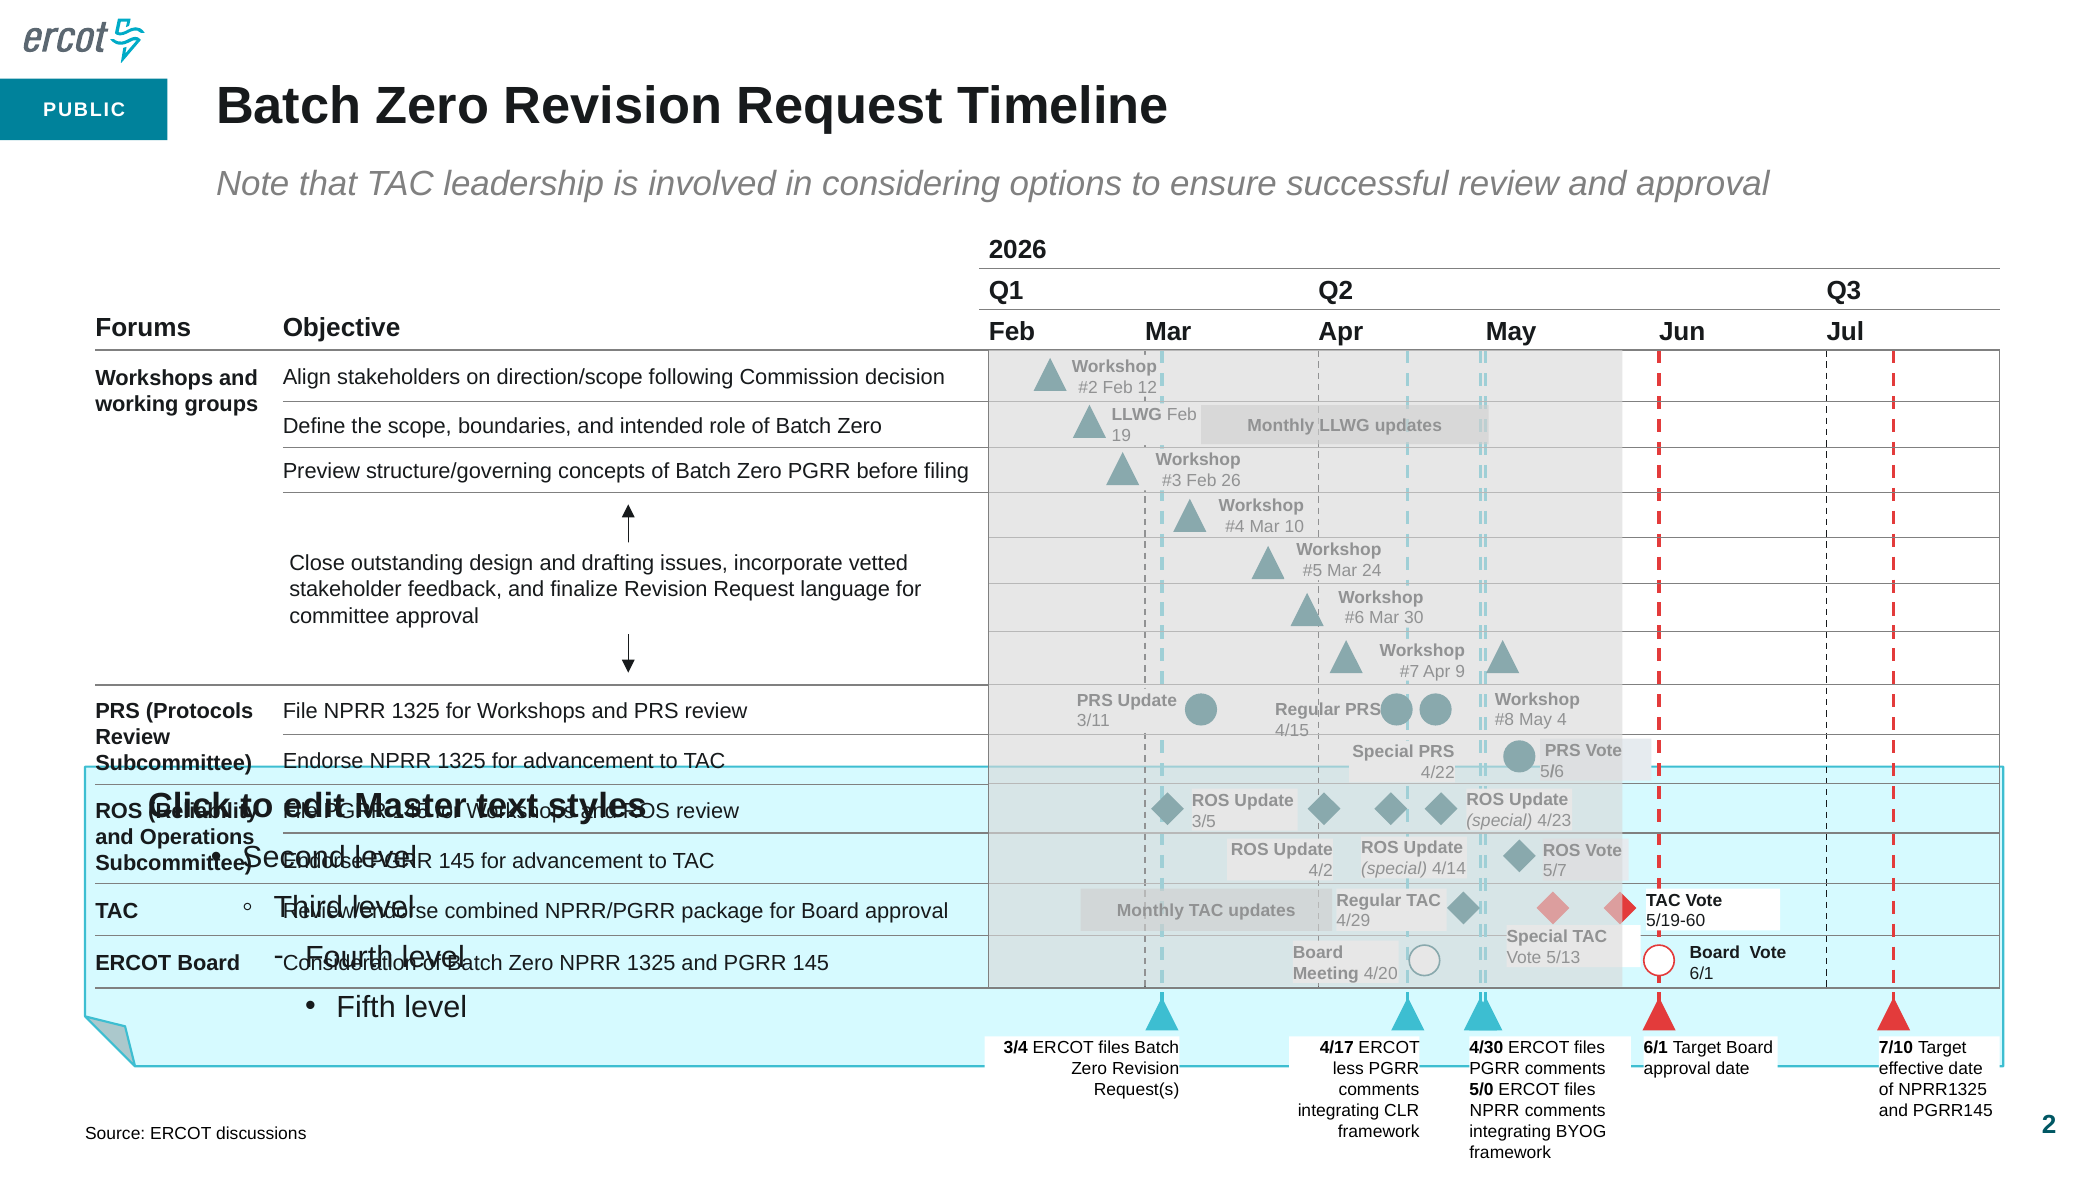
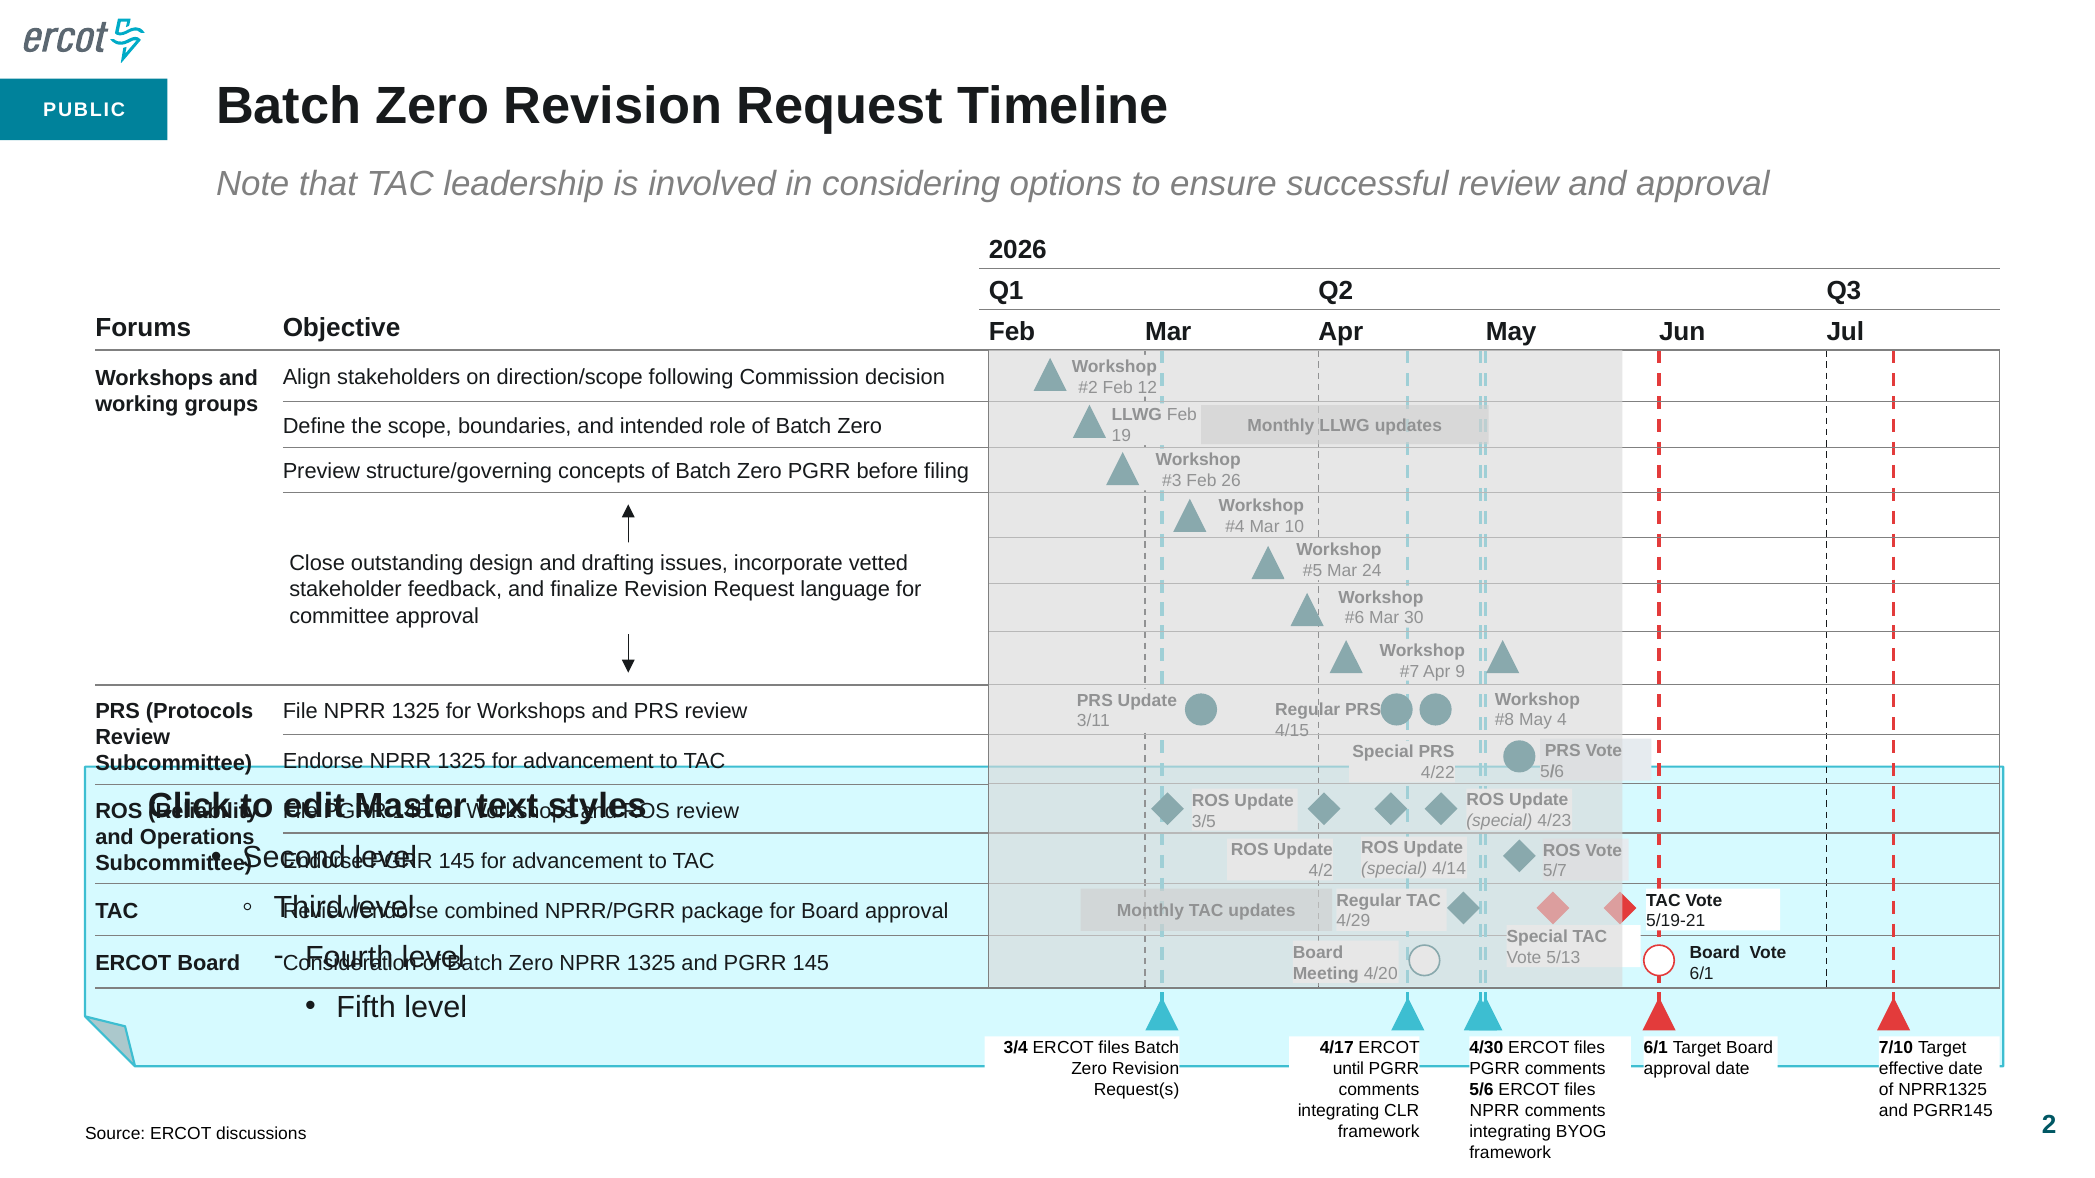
5/19-60: 5/19-60 -> 5/19-21
less: less -> until
5/0 at (1481, 1090): 5/0 -> 5/6
